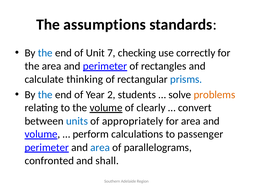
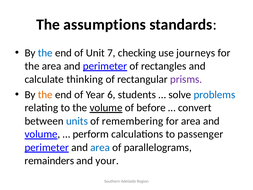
correctly: correctly -> journeys
prisms colour: blue -> purple
the at (45, 95) colour: blue -> orange
2: 2 -> 6
problems colour: orange -> blue
clearly: clearly -> before
appropriately: appropriately -> remembering
confronted: confronted -> remainders
shall: shall -> your
